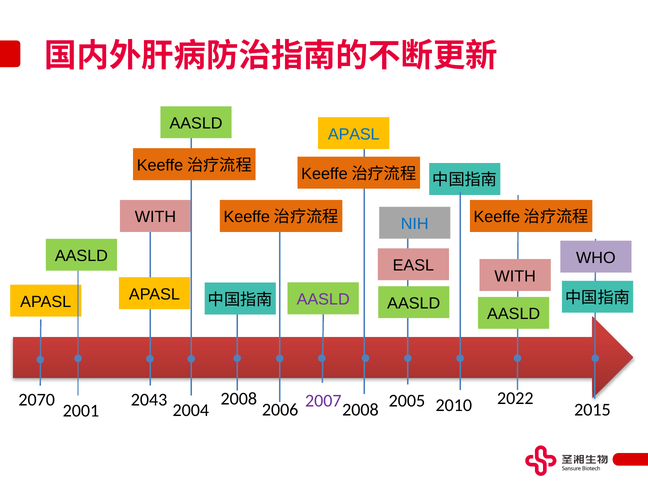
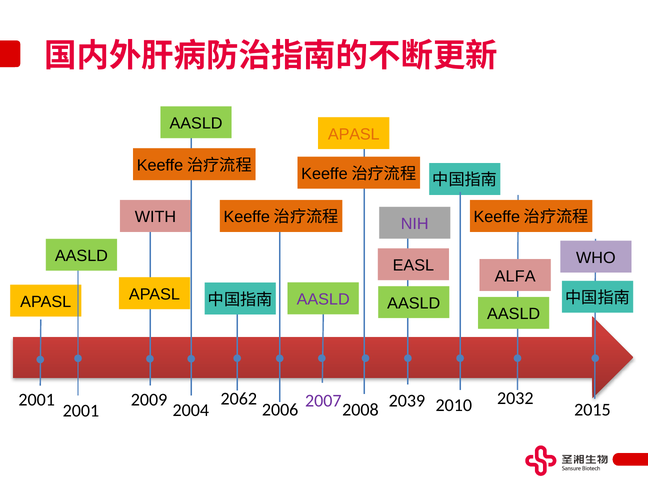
APASL at (354, 134) colour: blue -> orange
NIH colour: blue -> purple
WITH at (515, 276): WITH -> ALFA
2008 at (239, 399): 2008 -> 2062
2070 at (37, 400): 2070 -> 2001
2043: 2043 -> 2009
2005: 2005 -> 2039
2022: 2022 -> 2032
